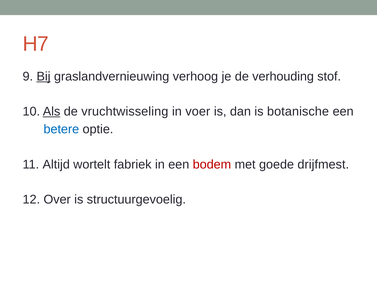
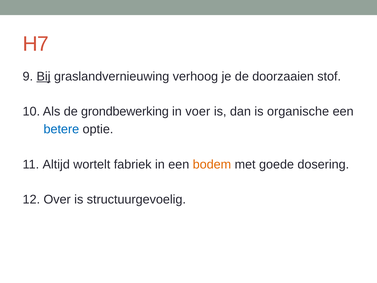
verhouding: verhouding -> doorzaaien
Als underline: present -> none
vruchtwisseling: vruchtwisseling -> grondbewerking
botanische: botanische -> organische
bodem colour: red -> orange
drijfmest: drijfmest -> dosering
